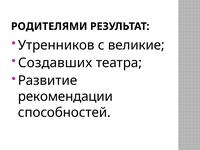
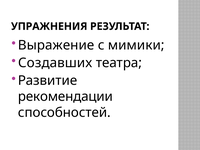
РОДИТЕЛЯМИ: РОДИТЕЛЯМИ -> УПРАЖНЕНИЯ
Утренников: Утренников -> Выражение
великие: великие -> мимики
